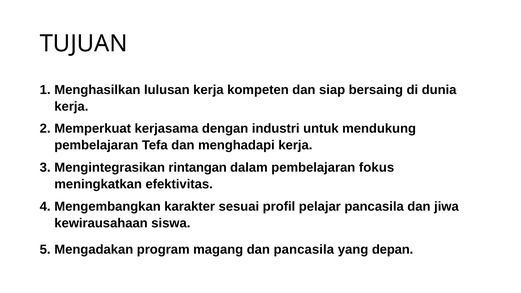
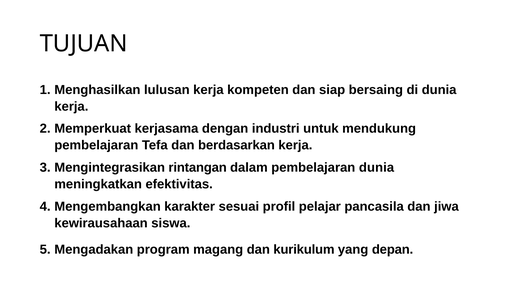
menghadapi: menghadapi -> berdasarkan
pembelajaran fokus: fokus -> dunia
dan pancasila: pancasila -> kurikulum
